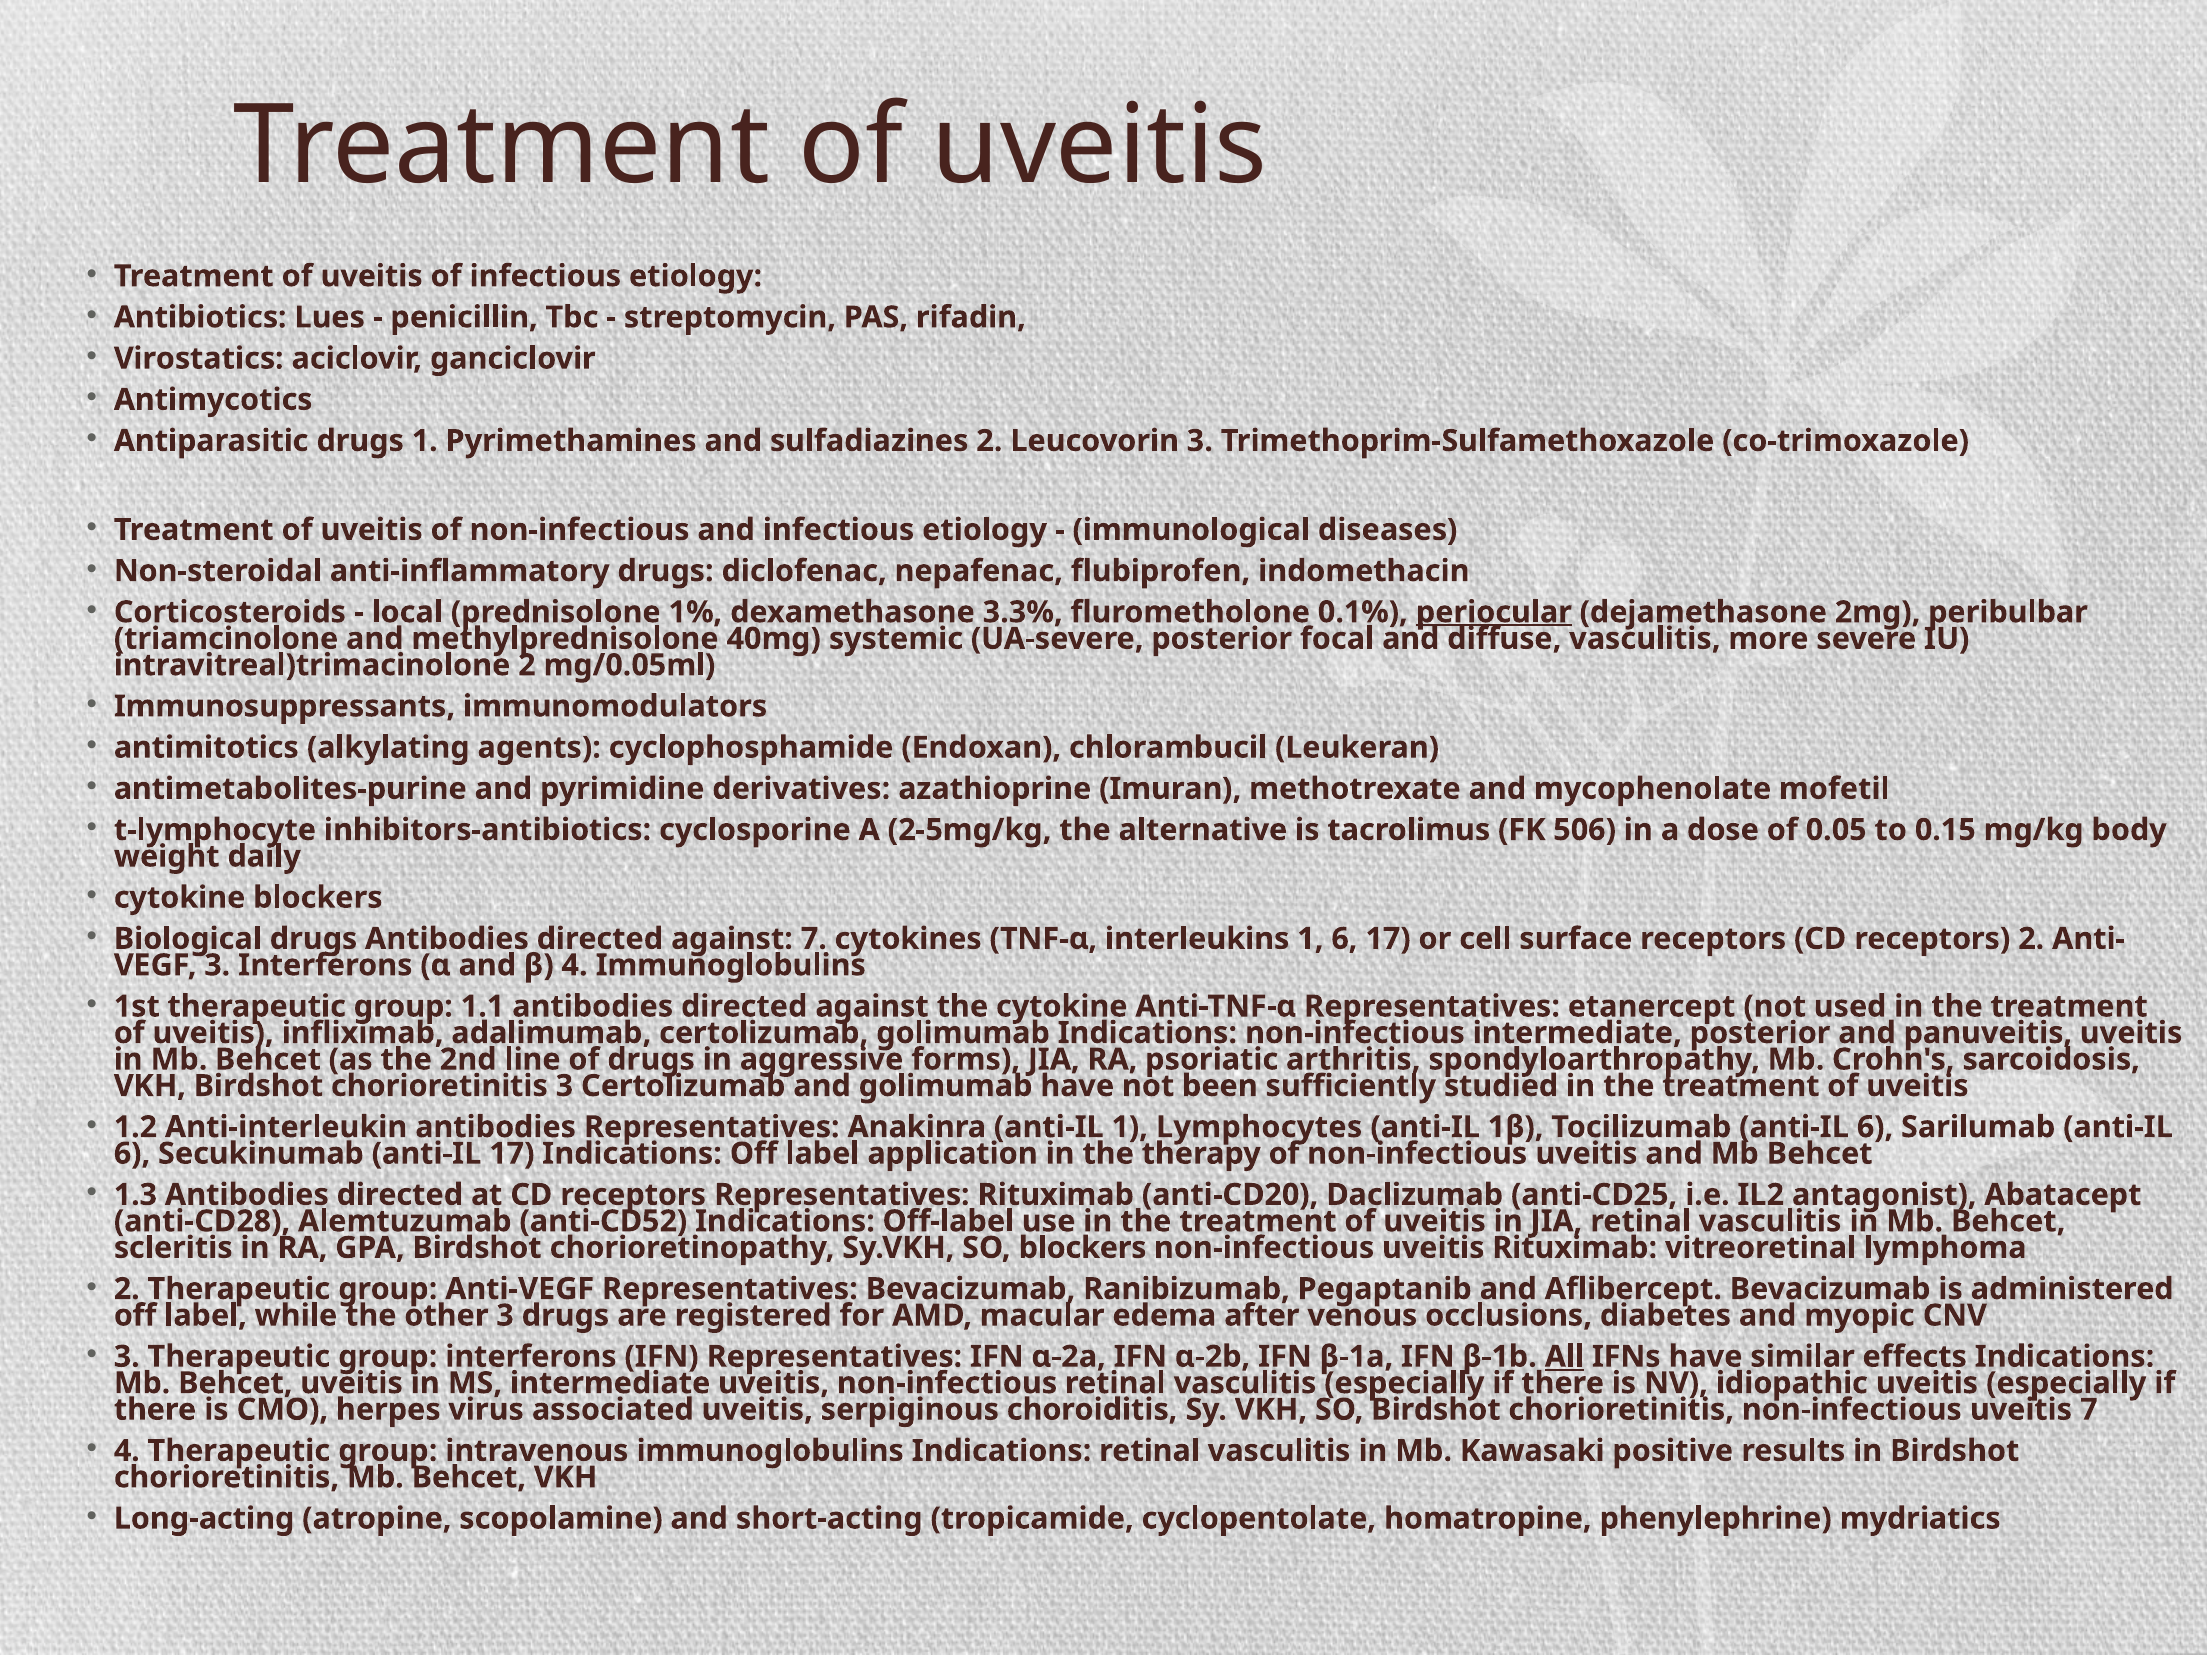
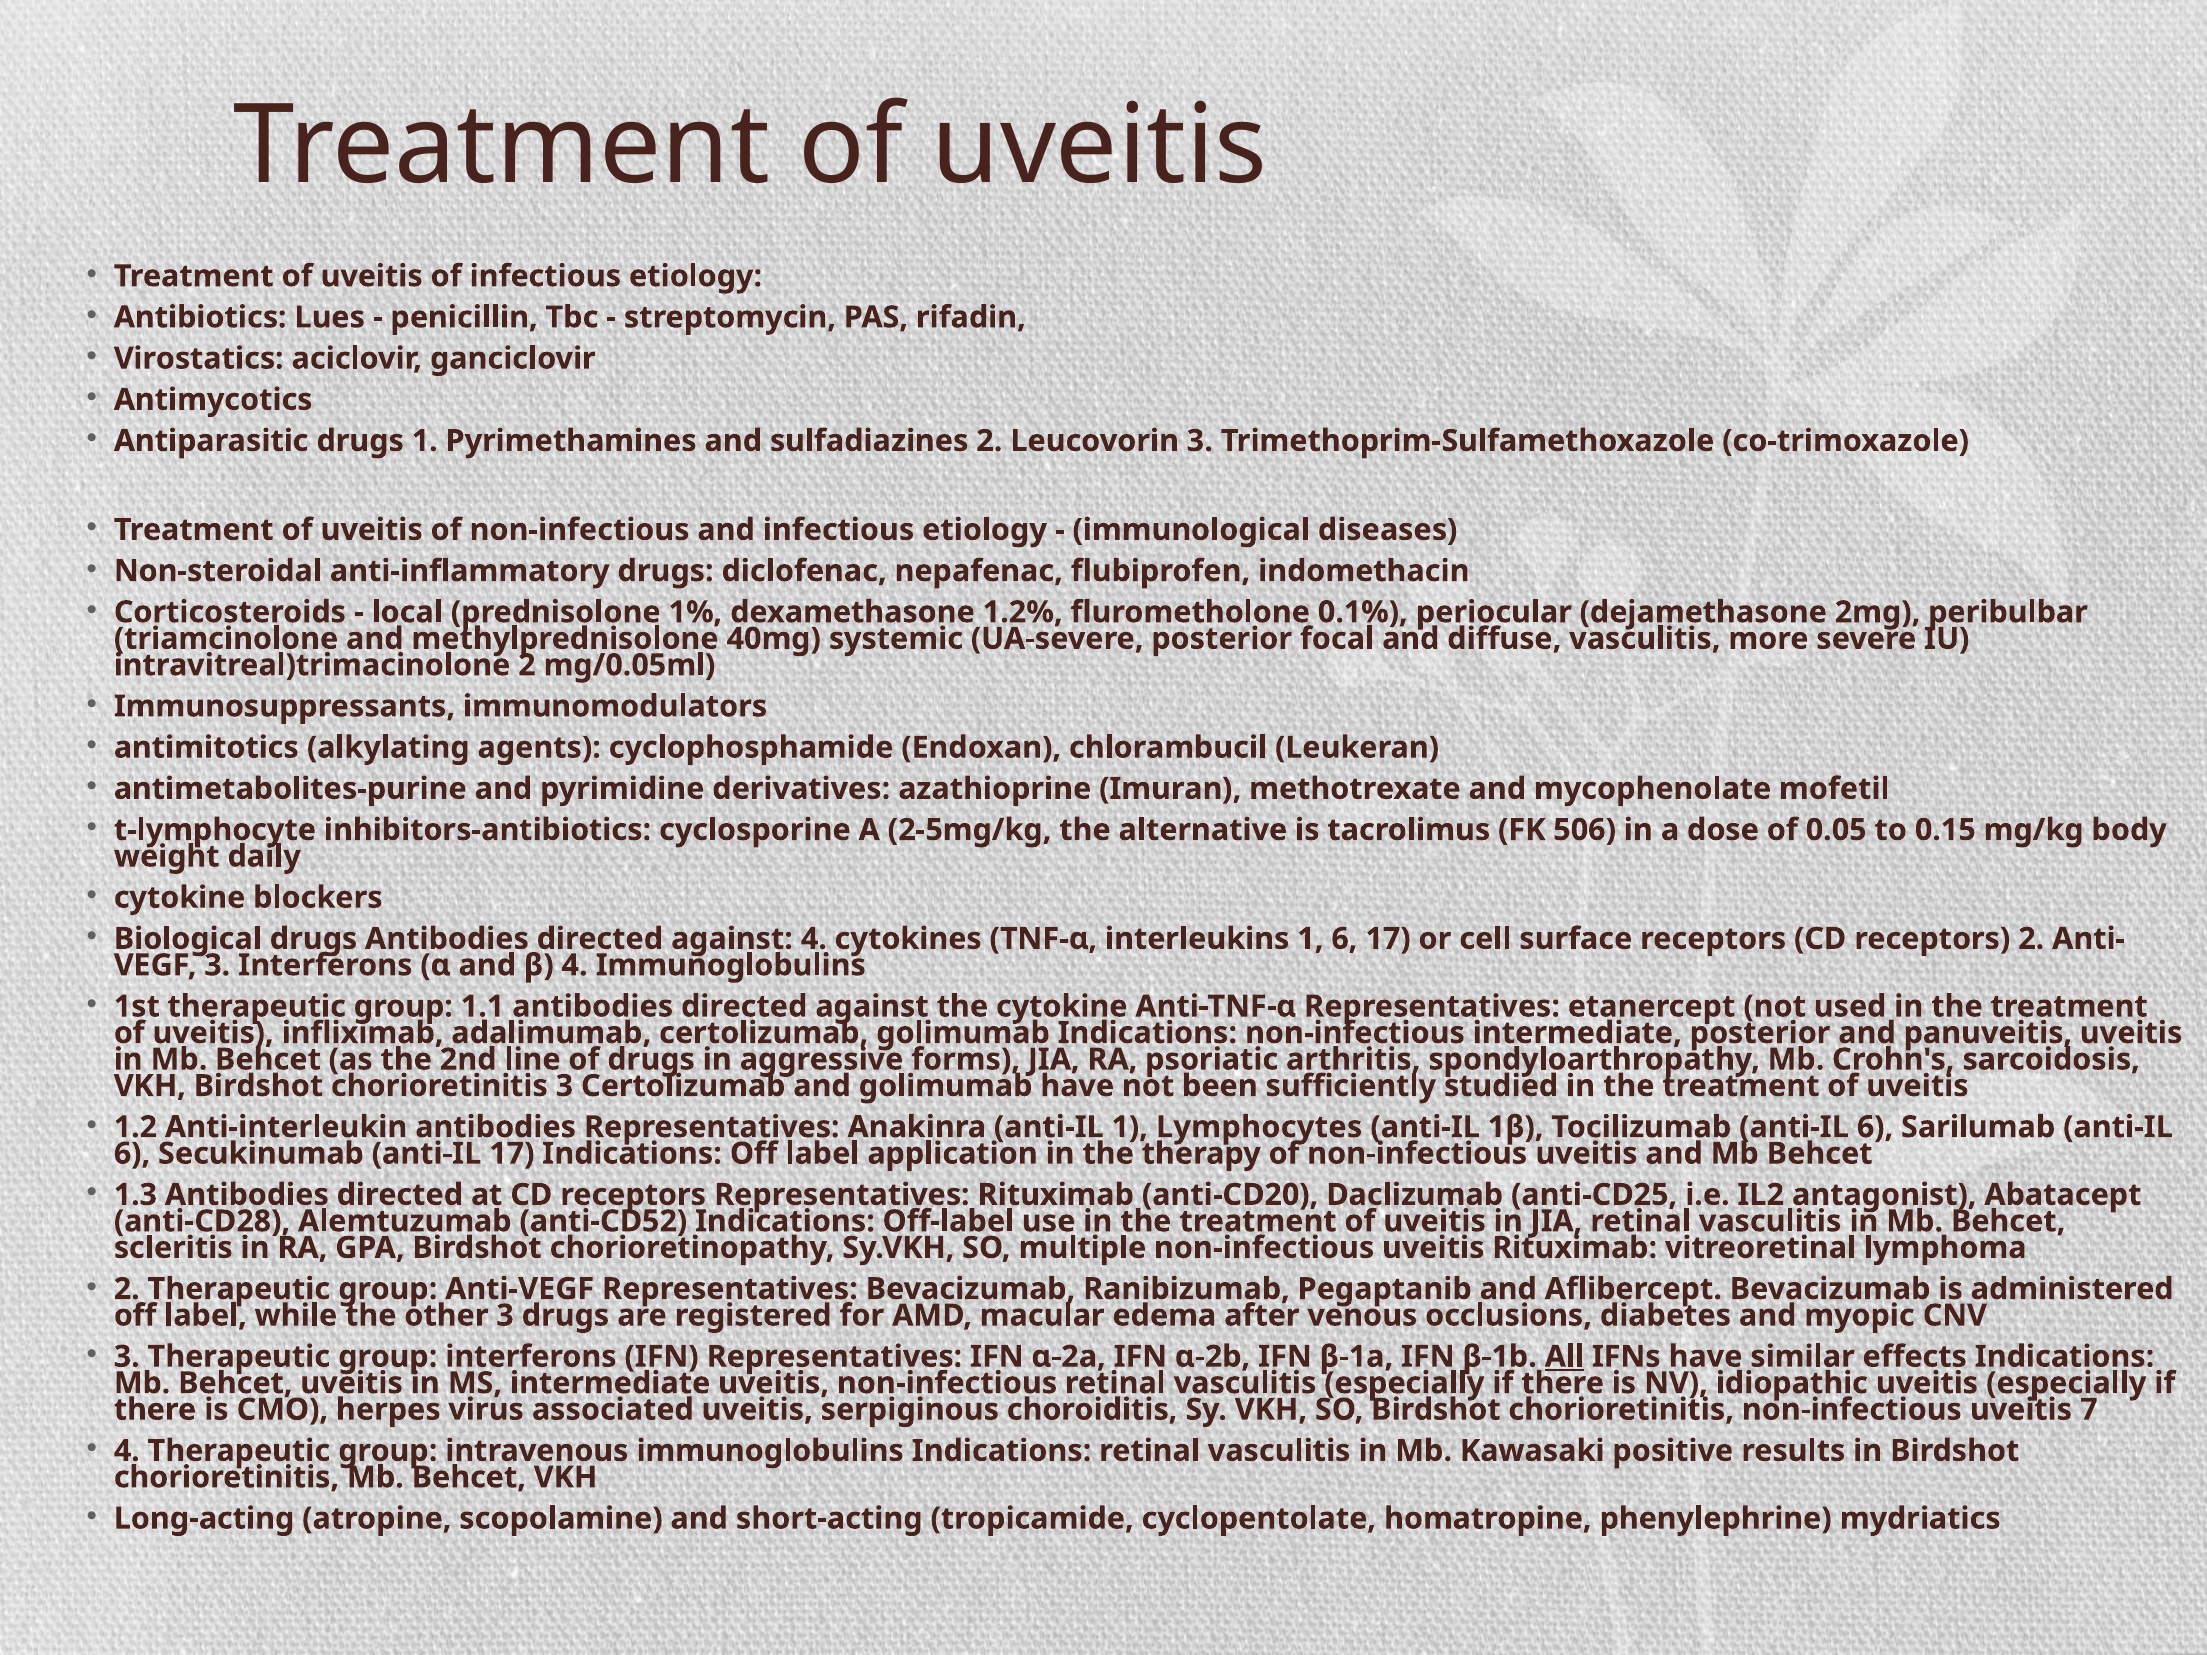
3.3%: 3.3% -> 1.2%
periocular underline: present -> none
against 7: 7 -> 4
SO blockers: blockers -> multiple
